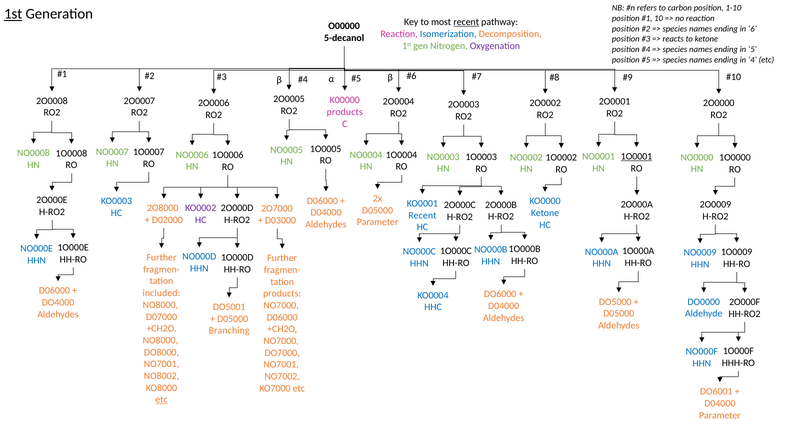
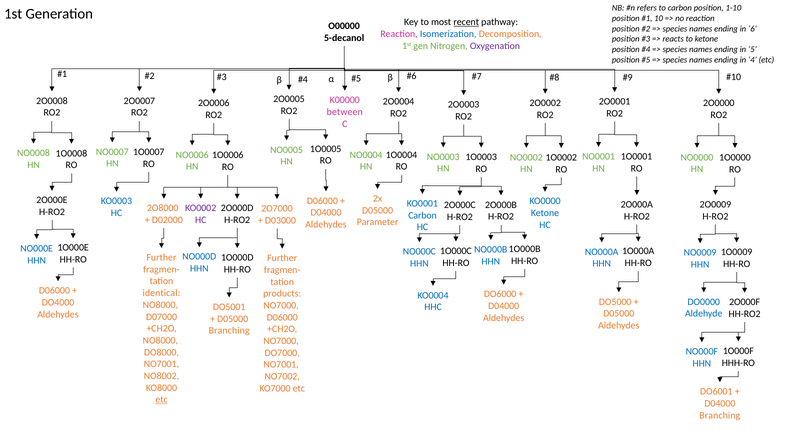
1st at (13, 14) underline: present -> none
products at (345, 112): products -> between
1O0001 underline: present -> none
Recent at (422, 215): Recent -> Carbon
included: included -> identical
Parameter at (720, 415): Parameter -> Branching
